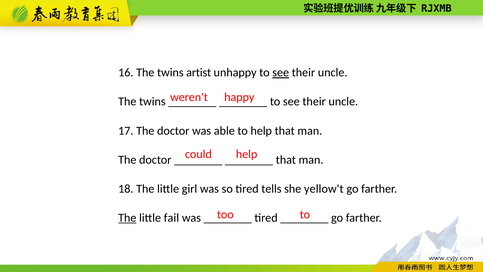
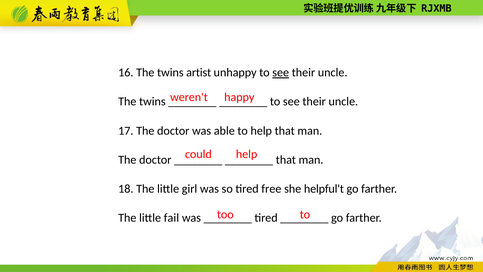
tells: tells -> free
yellow't: yellow't -> helpful't
The at (127, 217) underline: present -> none
